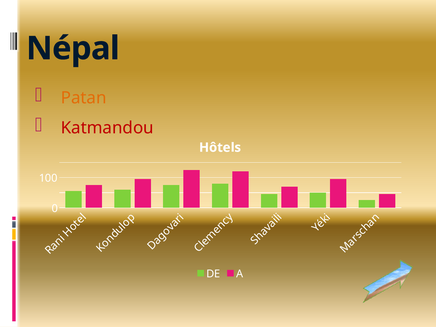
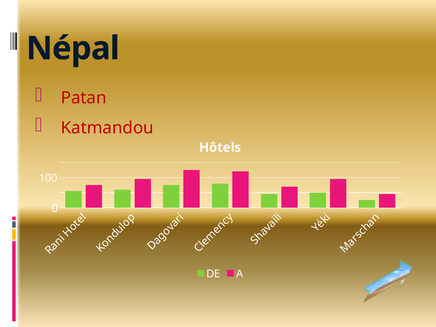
Patan colour: orange -> red
